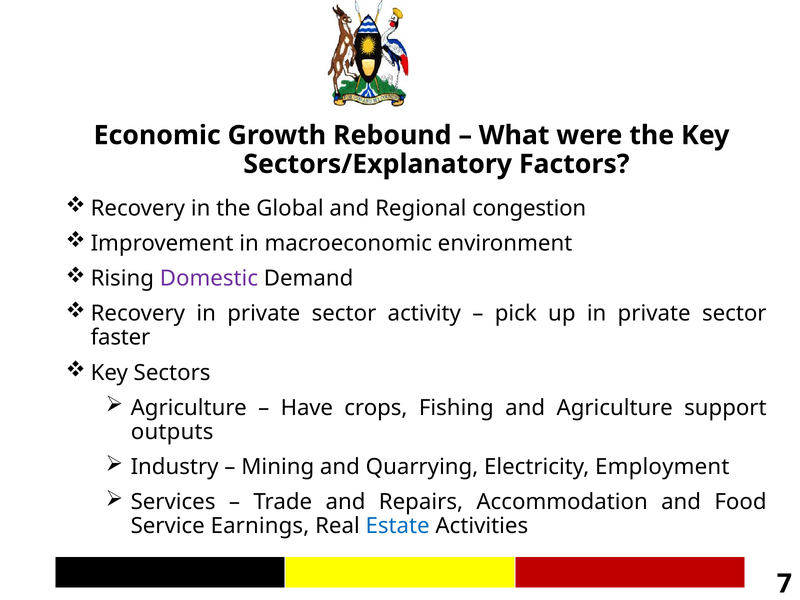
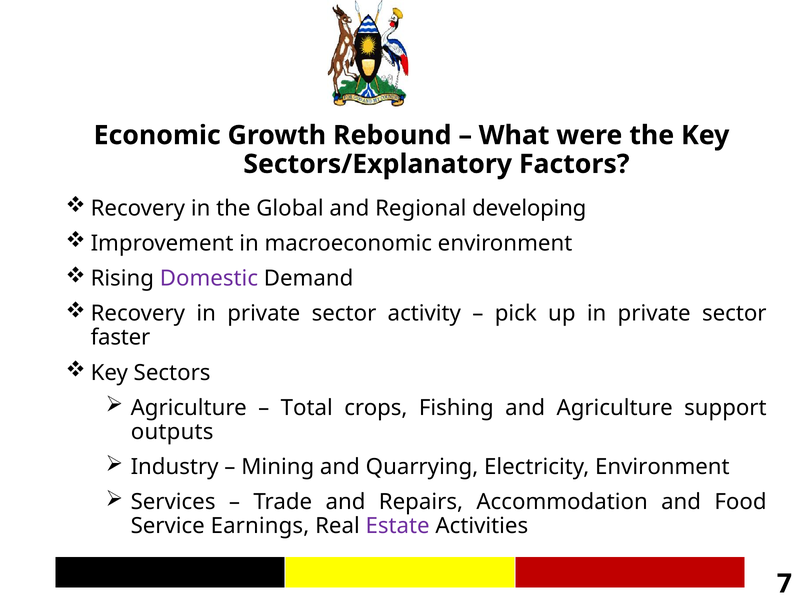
congestion: congestion -> developing
Have: Have -> Total
Electricity Employment: Employment -> Environment
Estate colour: blue -> purple
